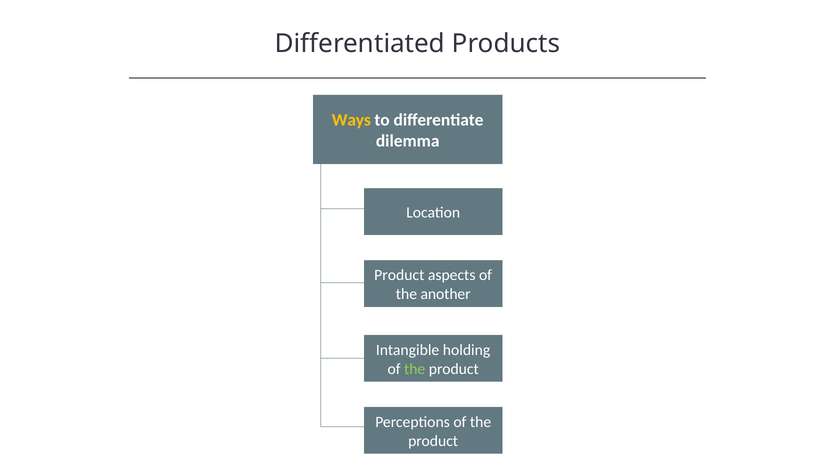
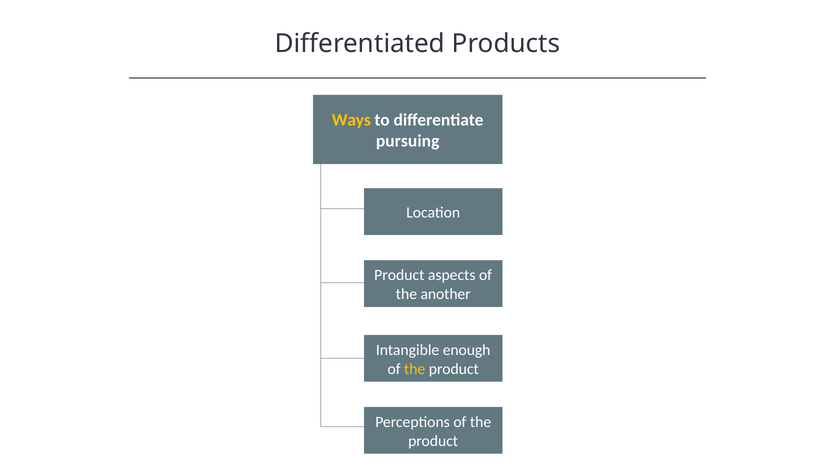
dilemma: dilemma -> pursuing
holding: holding -> enough
the at (415, 369) colour: light green -> yellow
